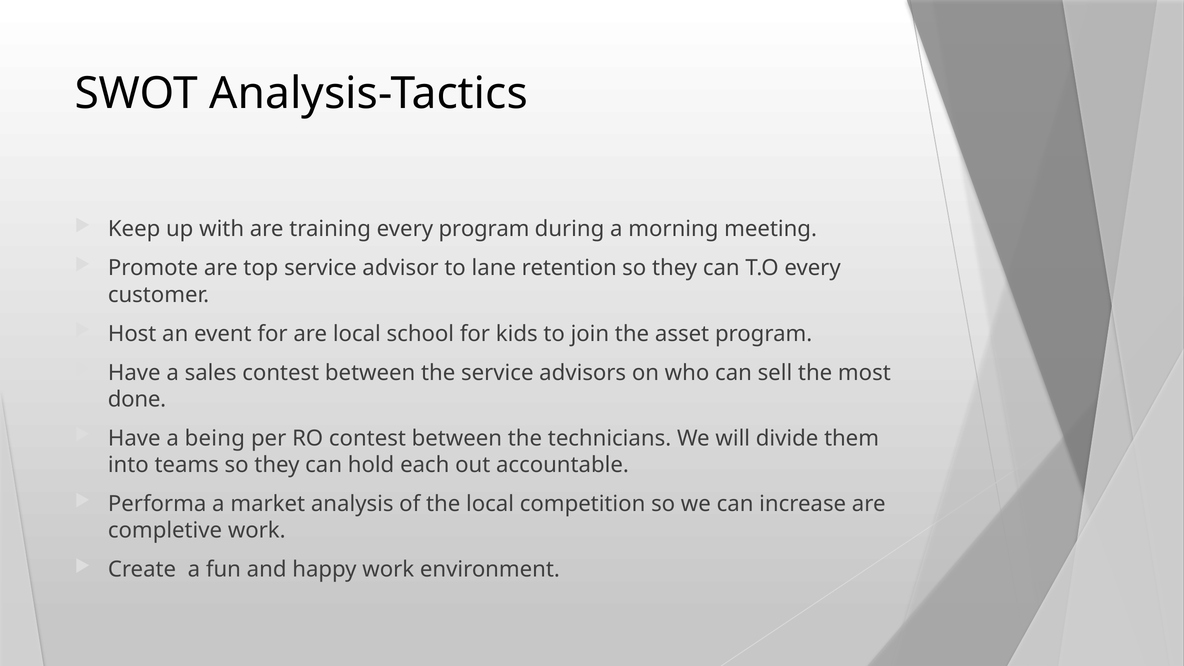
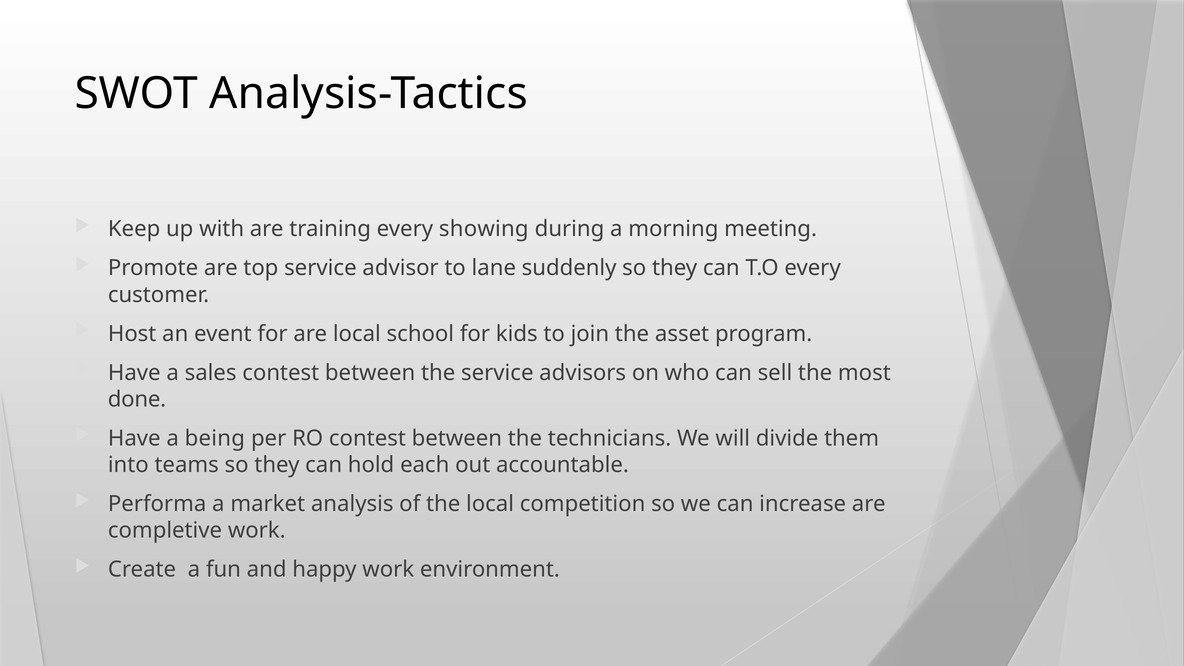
every program: program -> showing
retention: retention -> suddenly
